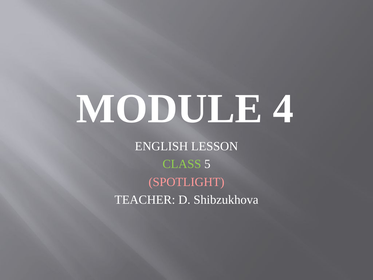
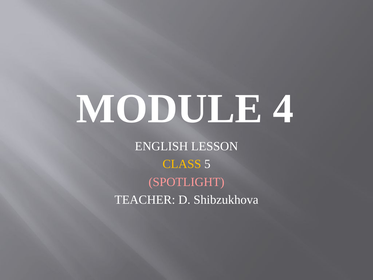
CLASS colour: light green -> yellow
